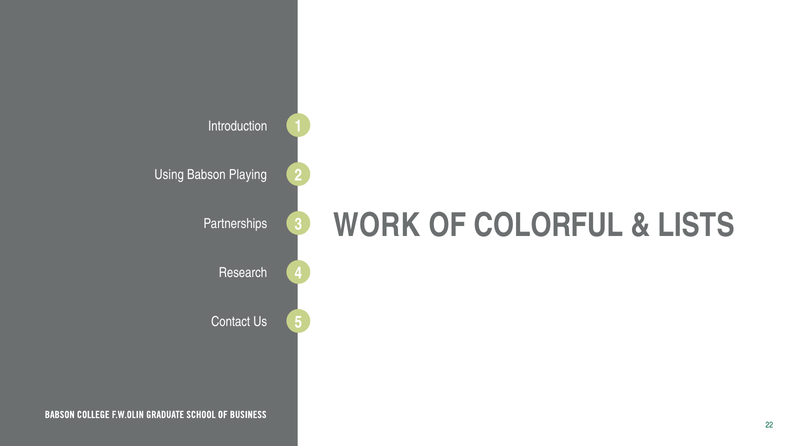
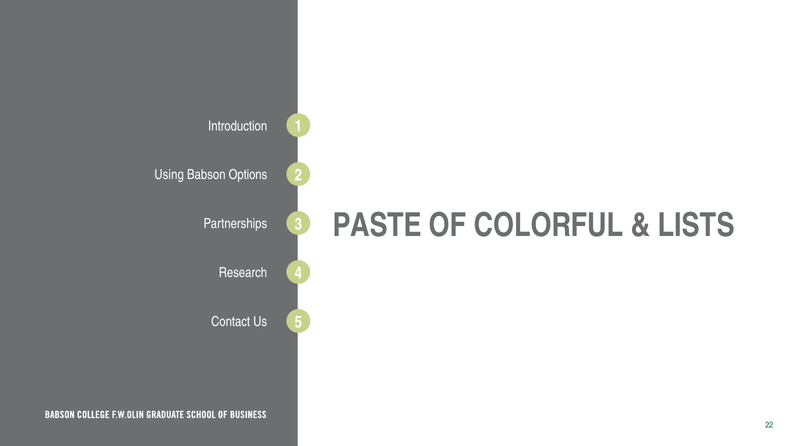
Playing: Playing -> Options
WORK: WORK -> PASTE
